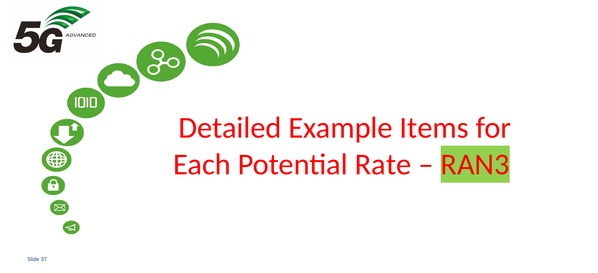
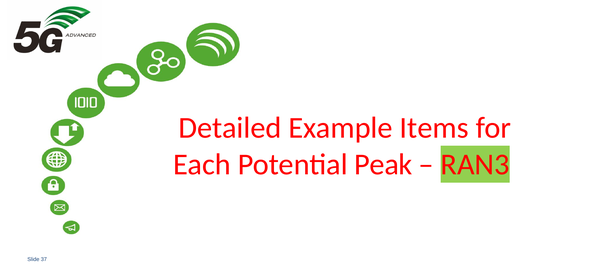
Rate: Rate -> Peak
